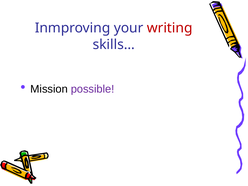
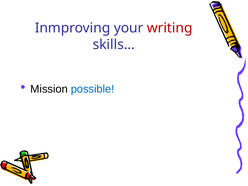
possible colour: purple -> blue
